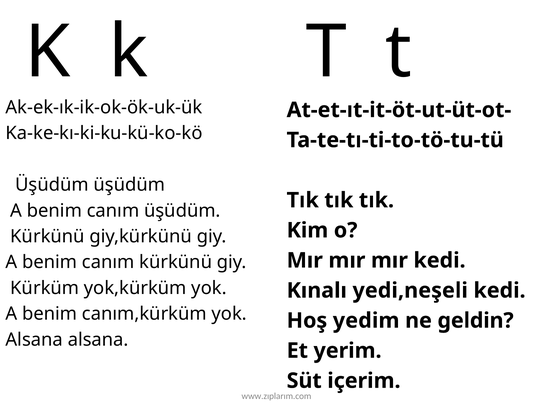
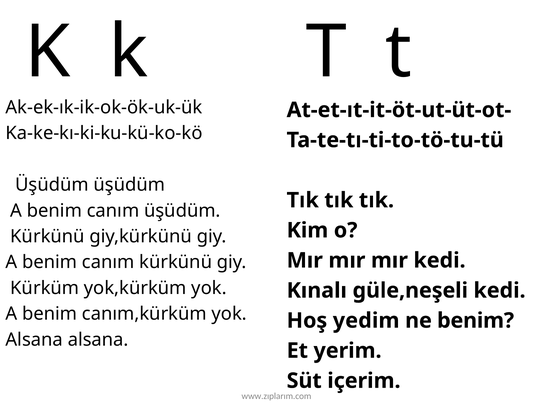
yedi,neşeli: yedi,neşeli -> güle,neşeli
ne geldin: geldin -> benim
